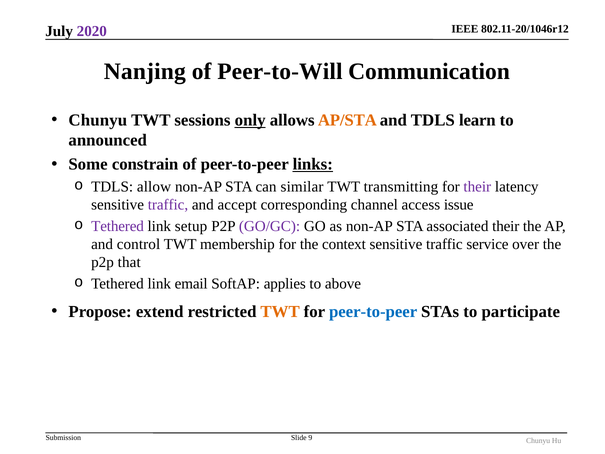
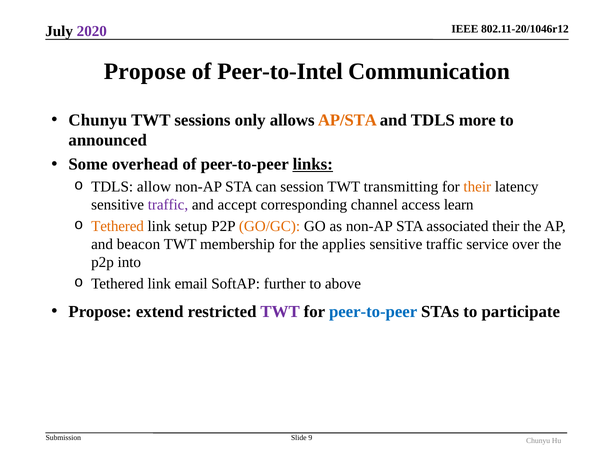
Nanjing at (145, 71): Nanjing -> Propose
Peer-to-Will: Peer-to-Will -> Peer-to-Intel
only underline: present -> none
learn: learn -> more
constrain: constrain -> overhead
similar: similar -> session
their at (477, 187) colour: purple -> orange
issue: issue -> learn
Tethered at (118, 226) colour: purple -> orange
GO/GC colour: purple -> orange
control: control -> beacon
context: context -> applies
that: that -> into
applies: applies -> further
TWT at (280, 312) colour: orange -> purple
